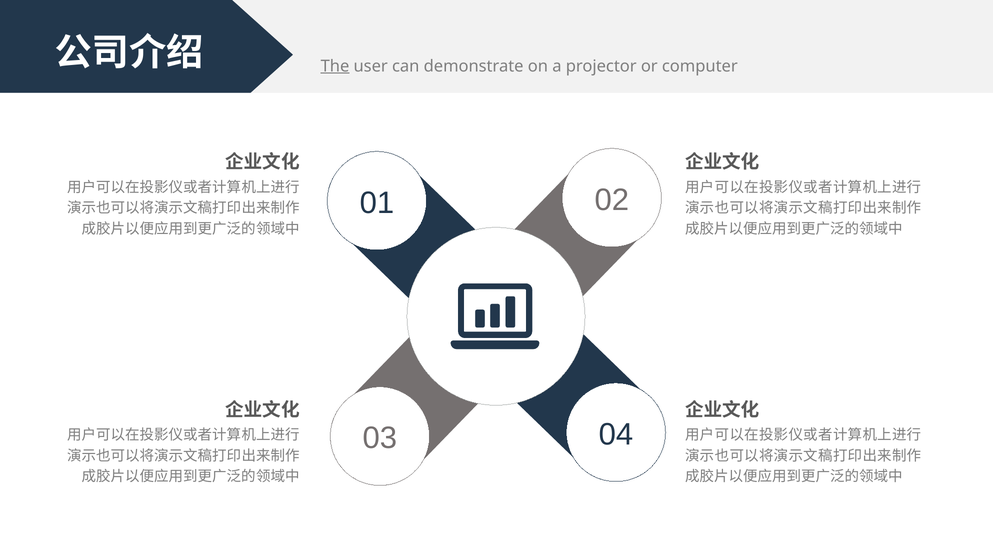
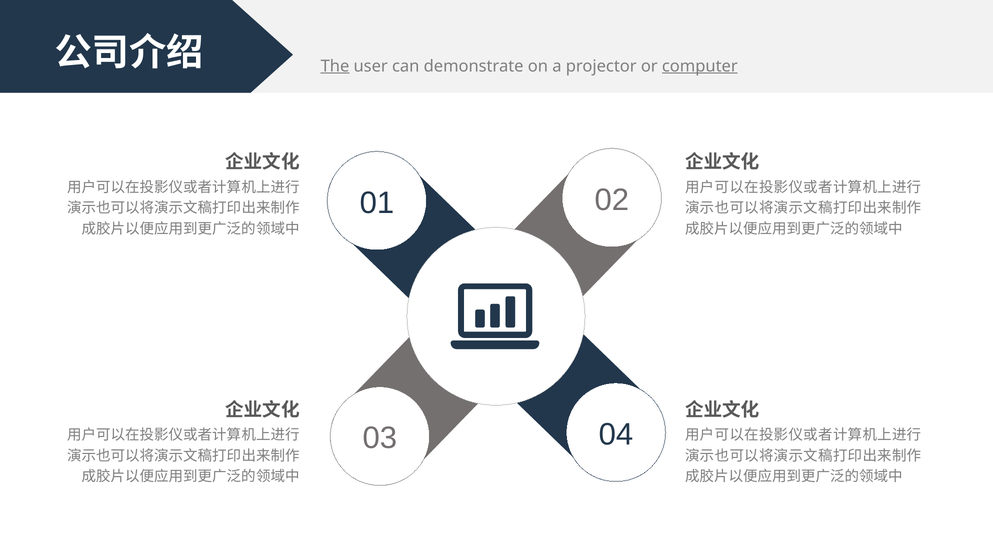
computer underline: none -> present
